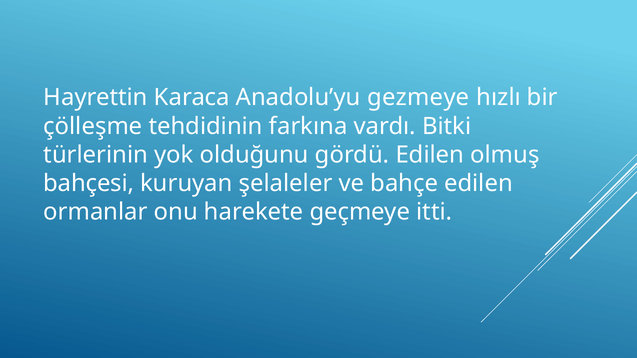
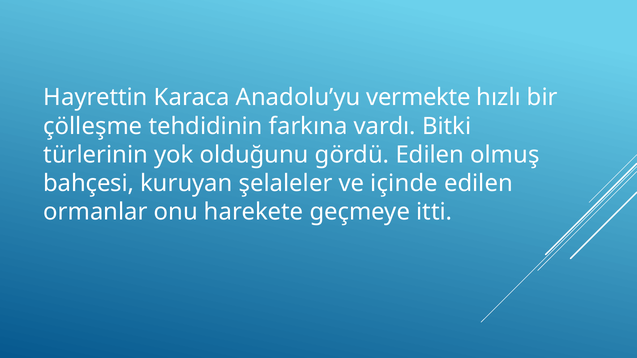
gezmeye: gezmeye -> vermekte
bahçe: bahçe -> içinde
